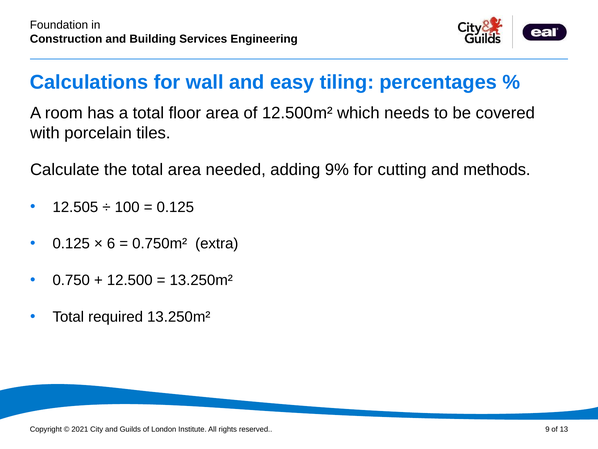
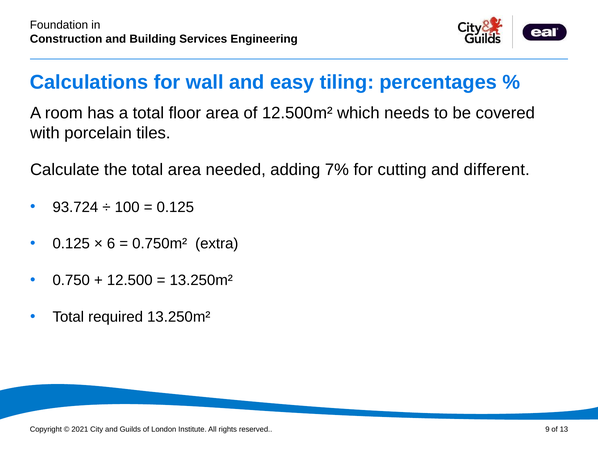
9%: 9% -> 7%
methods: methods -> different
12.505: 12.505 -> 93.724
